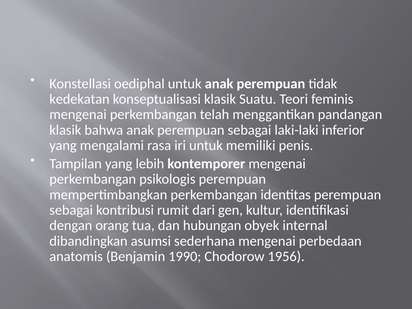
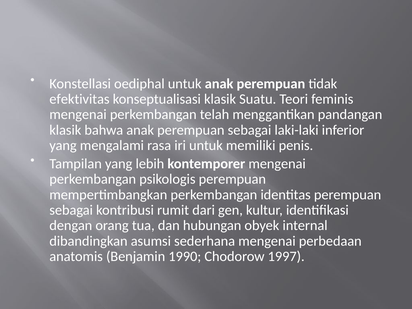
kedekatan: kedekatan -> efektivitas
1956: 1956 -> 1997
